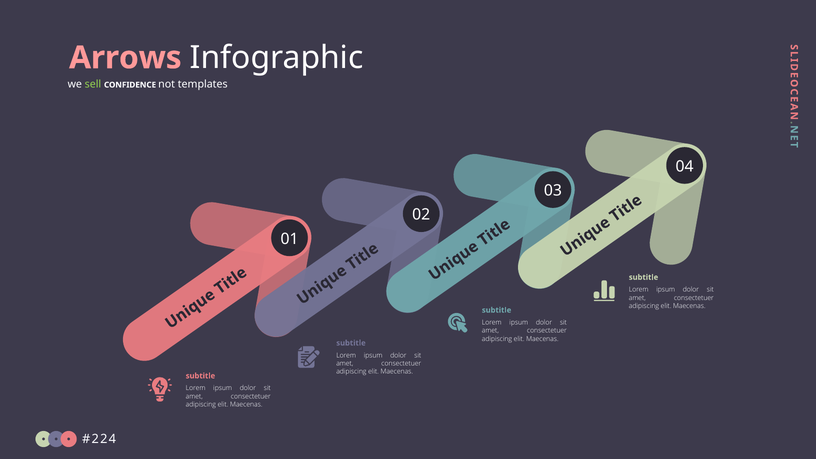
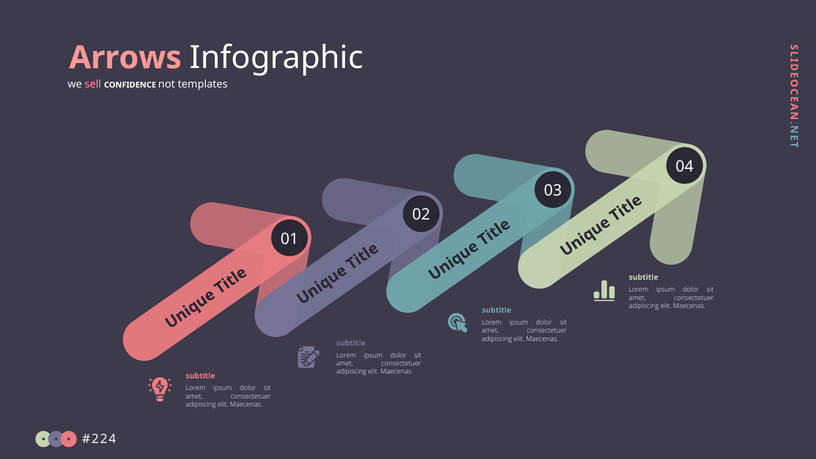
sell colour: light green -> pink
